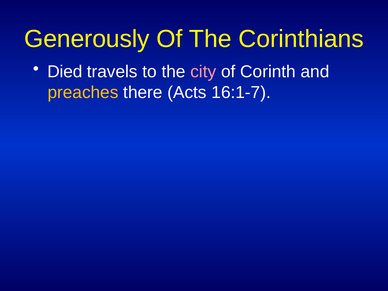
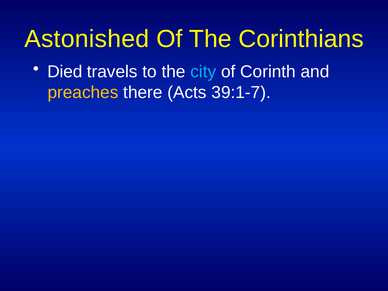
Generously: Generously -> Astonished
city colour: pink -> light blue
16:1-7: 16:1-7 -> 39:1-7
